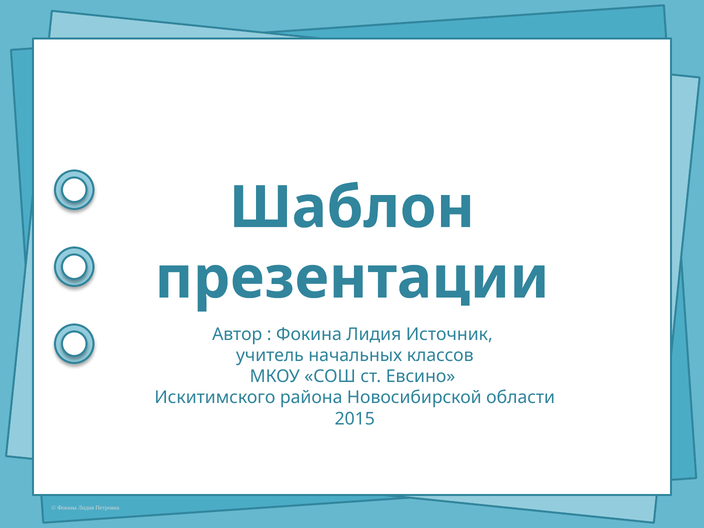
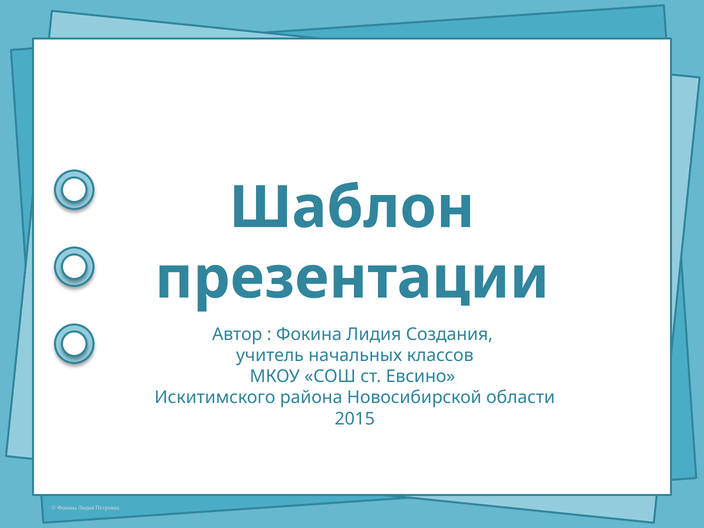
Источник: Источник -> Создания
